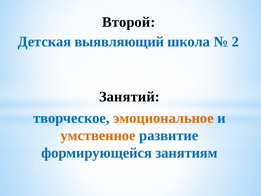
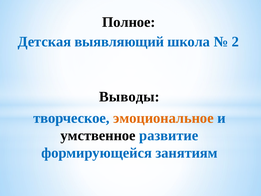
Второй: Второй -> Полное
Занятий: Занятий -> Выводы
умственное colour: orange -> black
